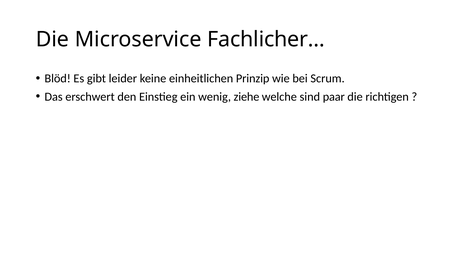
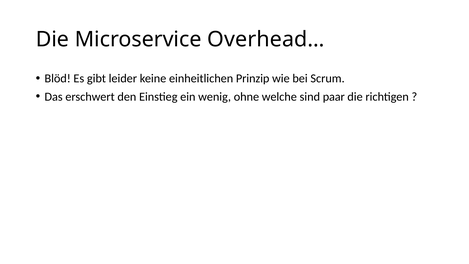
Fachlicher…: Fachlicher… -> Overhead…
ziehe: ziehe -> ohne
